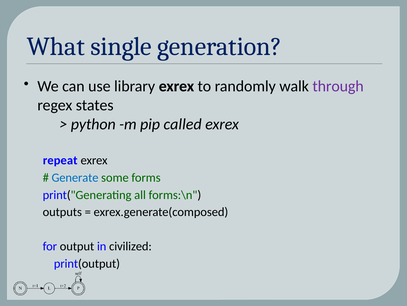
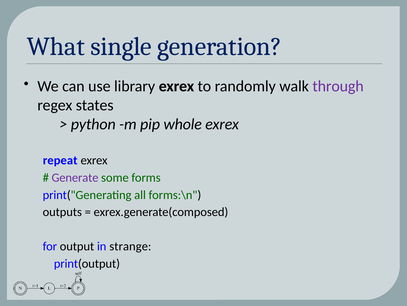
called: called -> whole
Generate colour: blue -> purple
civilized: civilized -> strange
